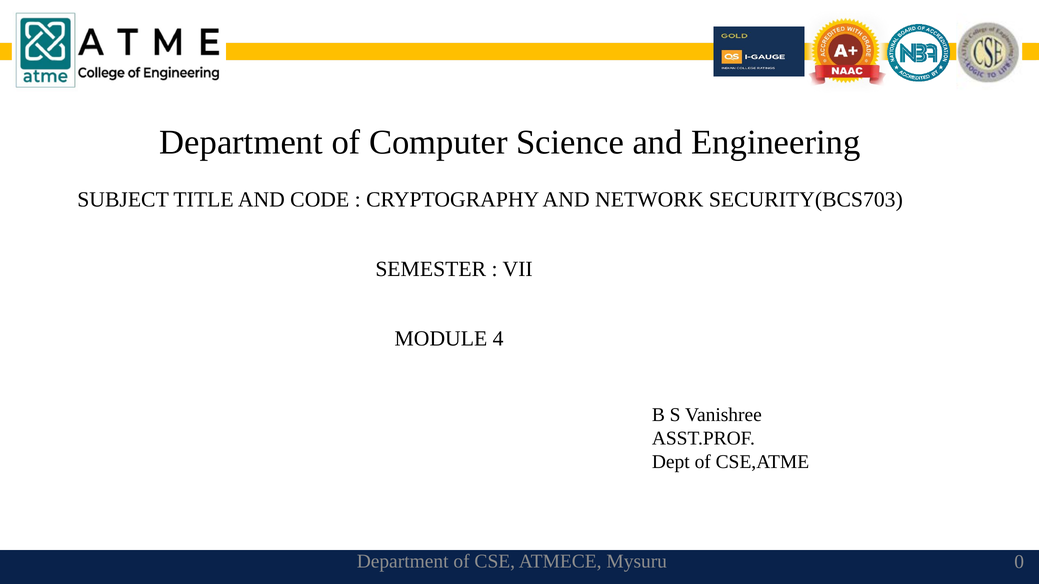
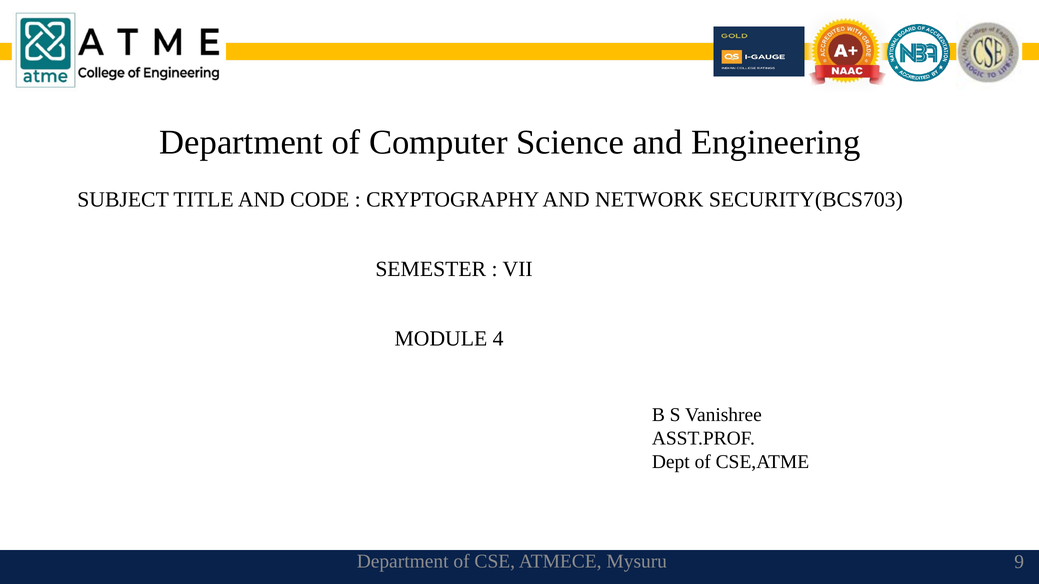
0: 0 -> 9
